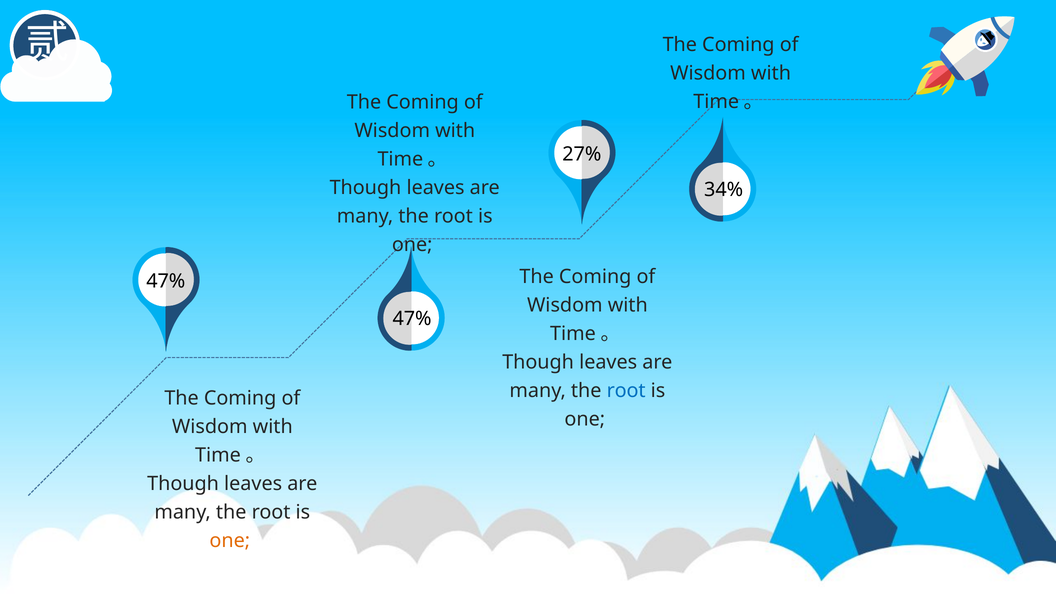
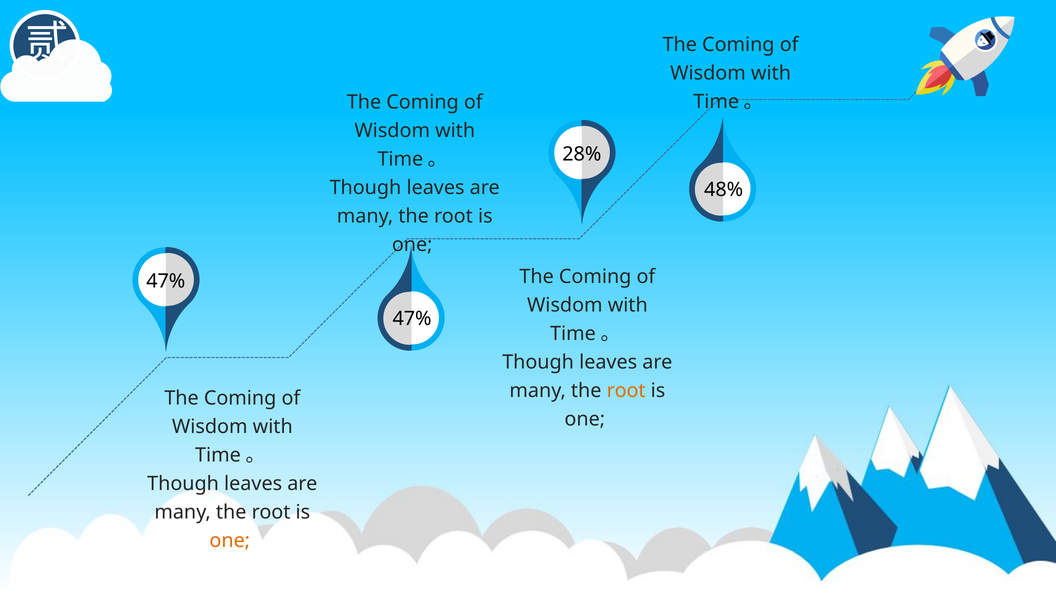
27%: 27% -> 28%
34%: 34% -> 48%
root at (626, 391) colour: blue -> orange
